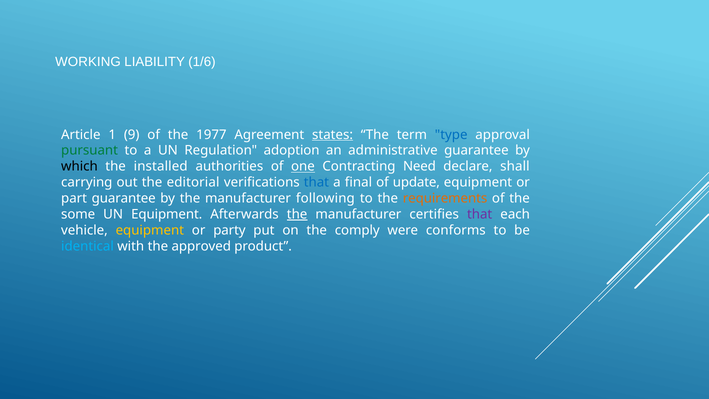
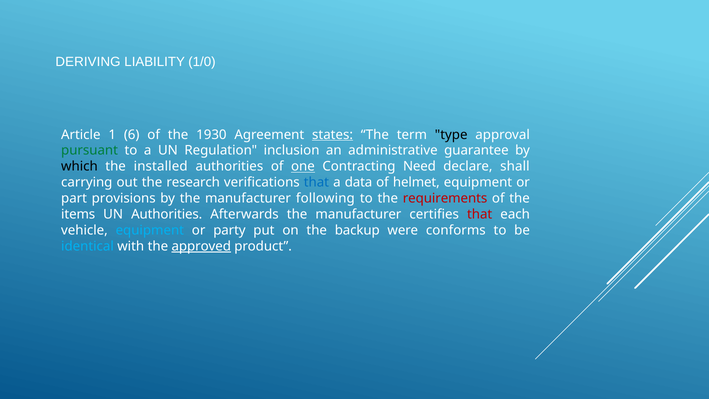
WORKING: WORKING -> DERIVING
1/6: 1/6 -> 1/0
9: 9 -> 6
1977: 1977 -> 1930
type colour: blue -> black
adoption: adoption -> inclusion
editorial: editorial -> research
final: final -> data
update: update -> helmet
part guarantee: guarantee -> provisions
requirements colour: orange -> red
some: some -> items
UN Equipment: Equipment -> Authorities
the at (297, 214) underline: present -> none
that at (480, 214) colour: purple -> red
equipment at (150, 230) colour: yellow -> light blue
comply: comply -> backup
approved underline: none -> present
